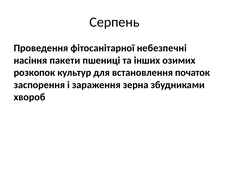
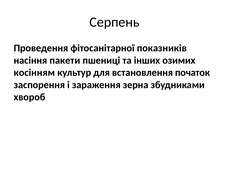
небезпечні: небезпечні -> показників
розкопок: розкопок -> косінням
